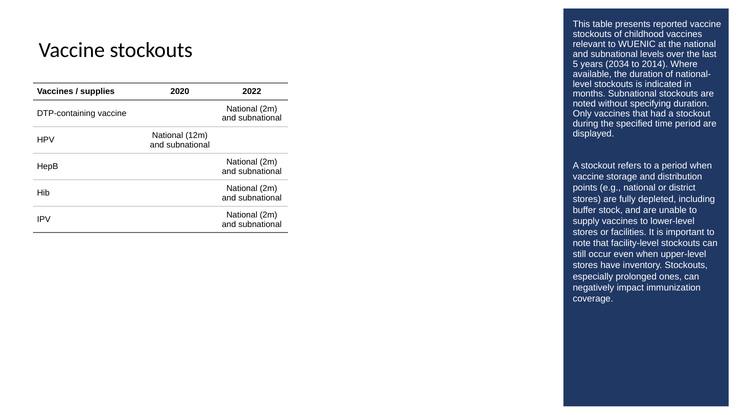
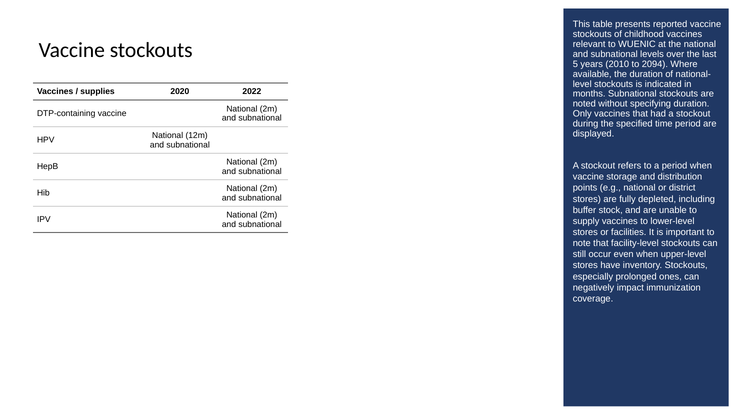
2034: 2034 -> 2010
2014: 2014 -> 2094
